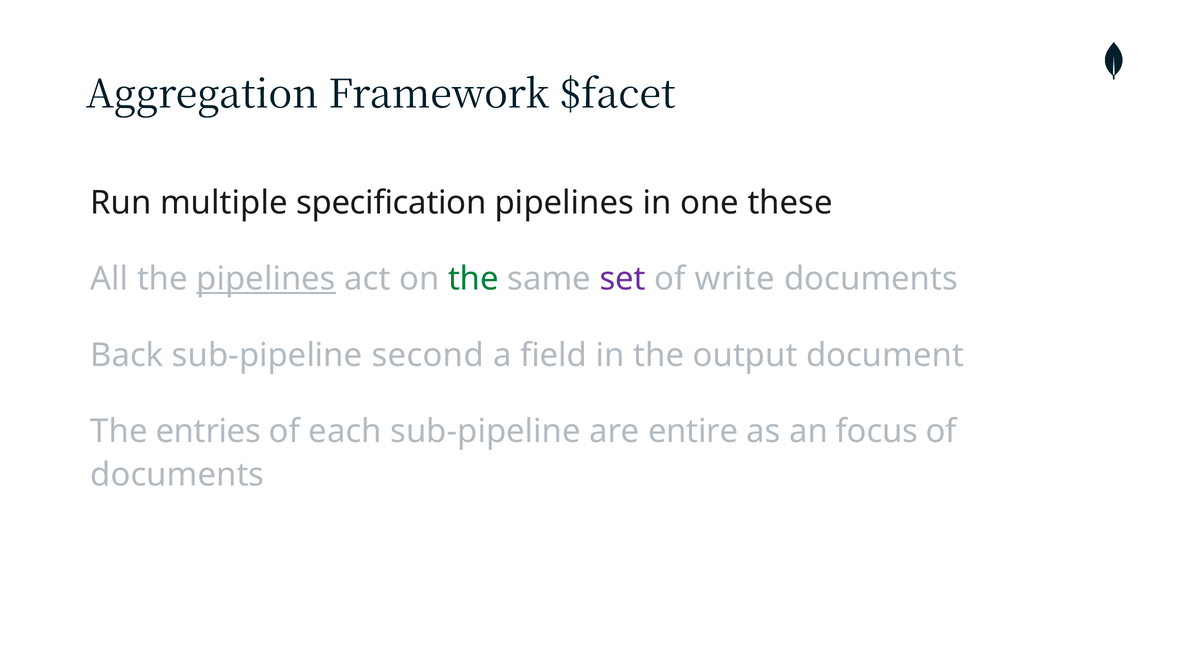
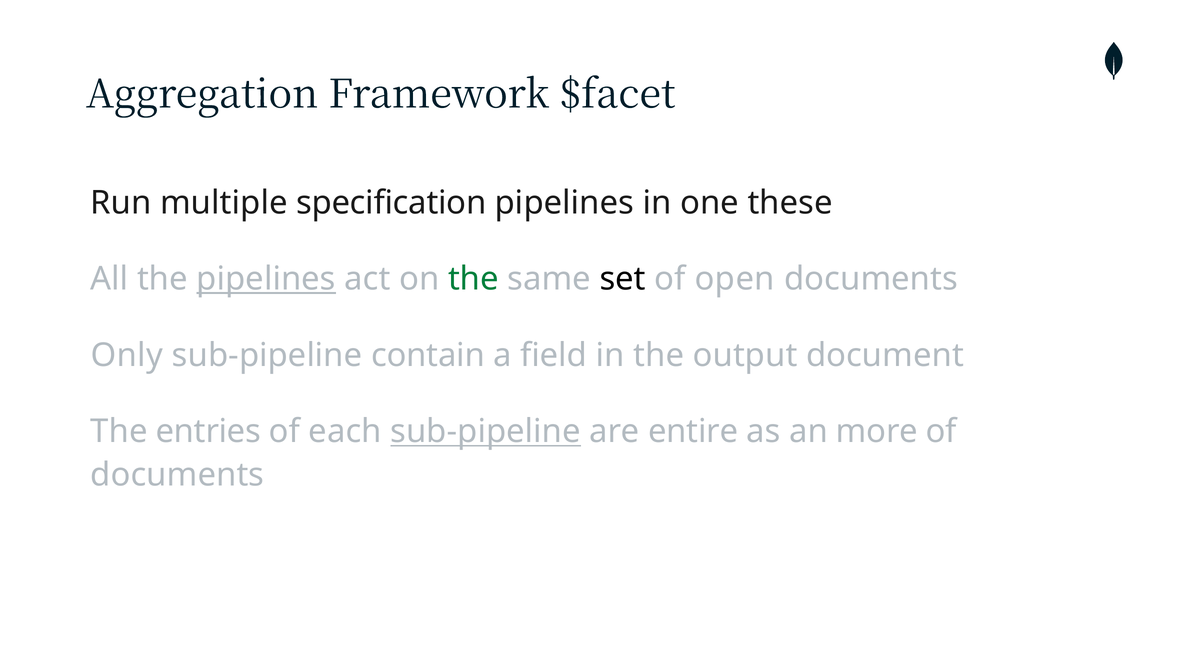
set colour: purple -> black
write: write -> open
Back: Back -> Only
second: second -> contain
sub-pipeline at (486, 432) underline: none -> present
focus: focus -> more
